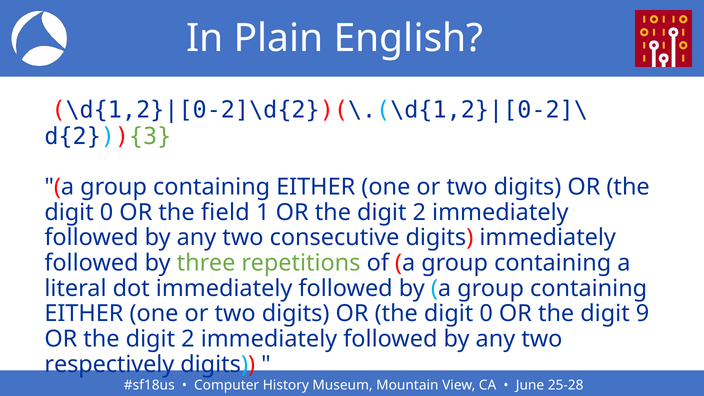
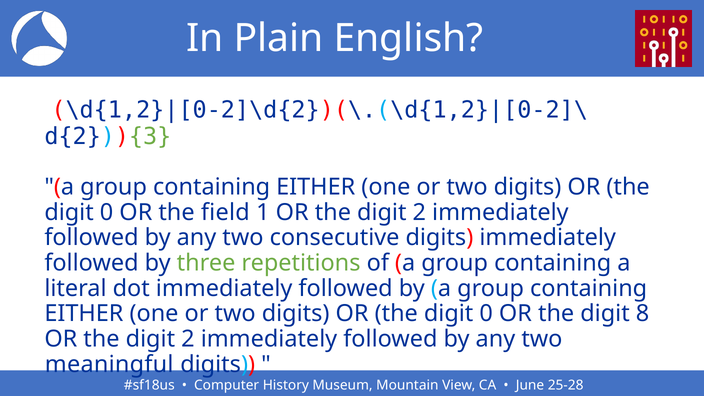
9: 9 -> 8
respectively: respectively -> meaningful
